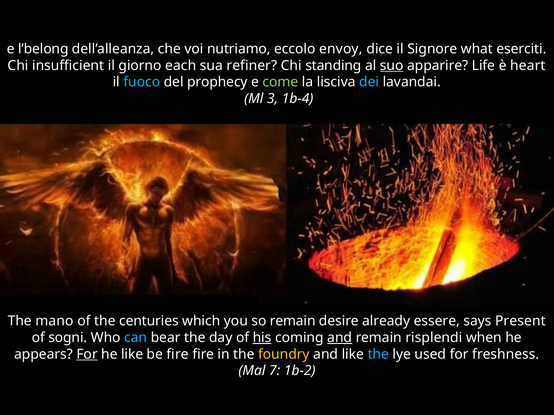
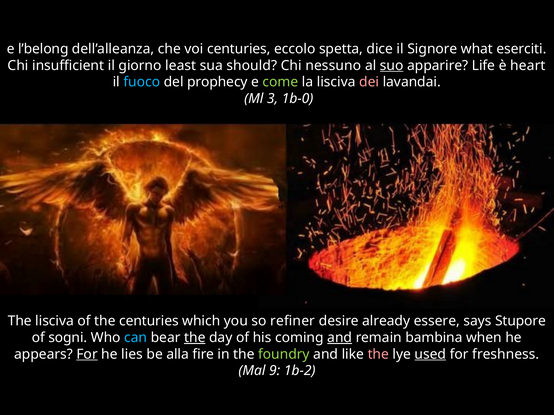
voi nutriamo: nutriamo -> centuries
envoy: envoy -> spetta
each: each -> least
refiner: refiner -> should
standing: standing -> nessuno
dei colour: light blue -> pink
1b-4: 1b-4 -> 1b-0
The mano: mano -> lisciva
so remain: remain -> refiner
Present: Present -> Stupore
the at (195, 338) underline: none -> present
his underline: present -> none
risplendi: risplendi -> bambina
he like: like -> lies
be fire: fire -> alla
foundry colour: yellow -> light green
the at (378, 355) colour: light blue -> pink
used underline: none -> present
7: 7 -> 9
